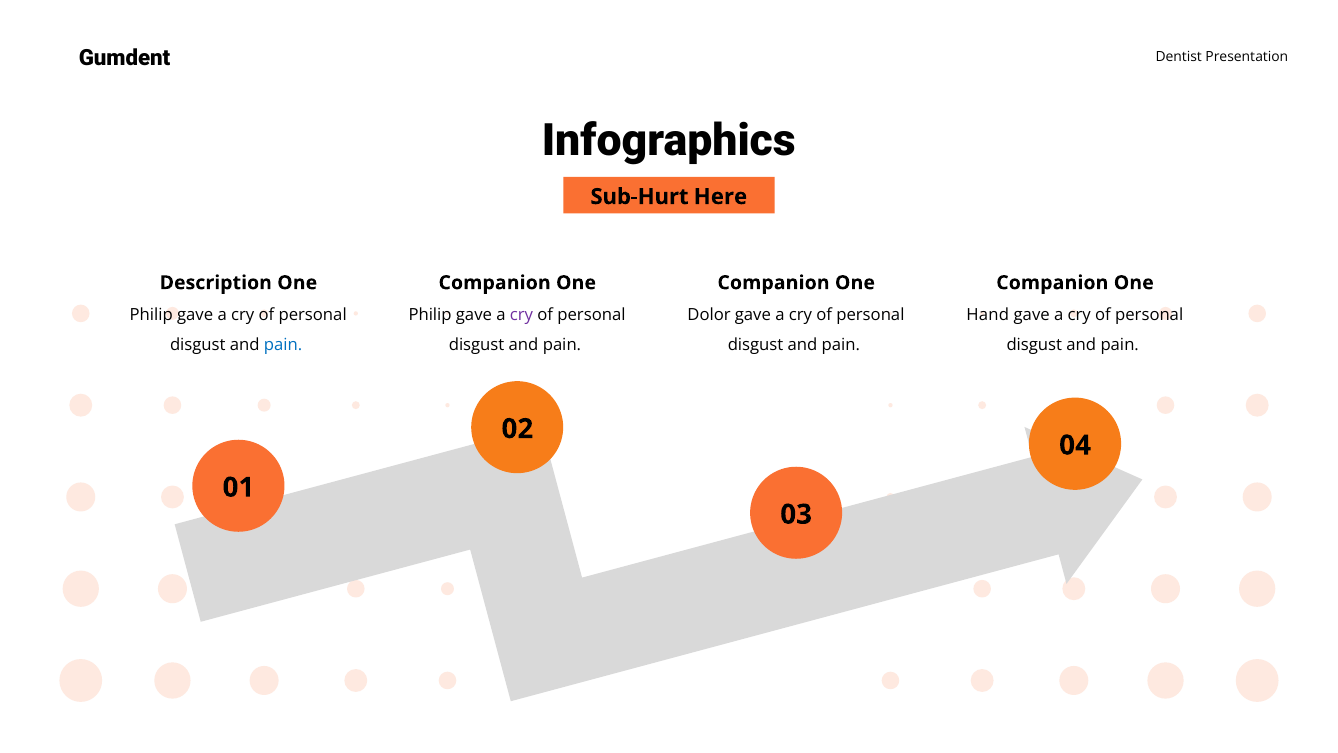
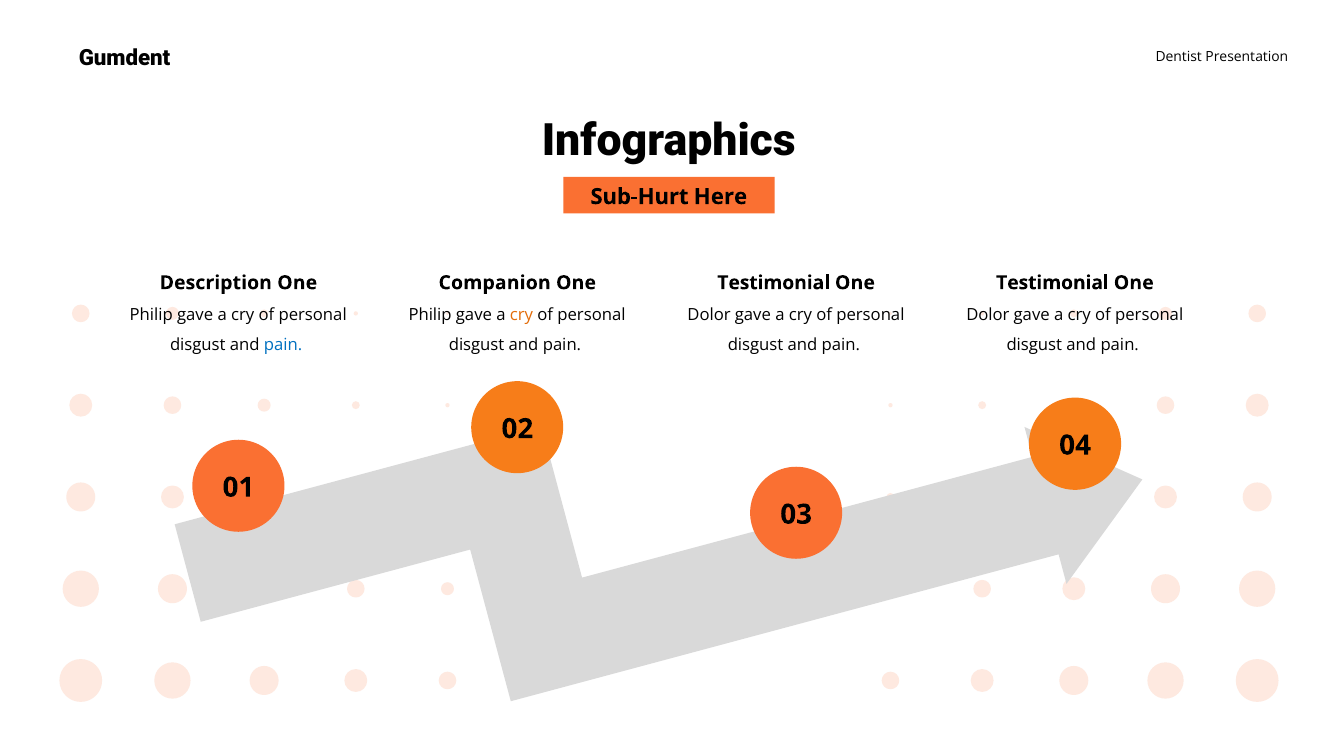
Companion at (774, 283): Companion -> Testimonial
Companion at (1052, 283): Companion -> Testimonial
cry at (521, 315) colour: purple -> orange
Hand at (988, 315): Hand -> Dolor
